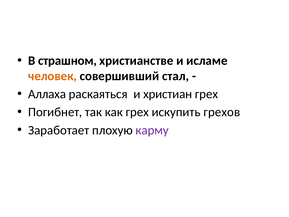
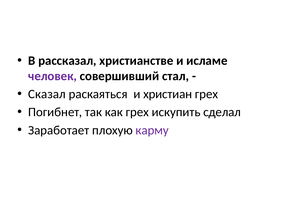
страшном: страшном -> рассказал
человек colour: orange -> purple
Аллаха: Аллаха -> Сказал
грехов: грехов -> сделал
